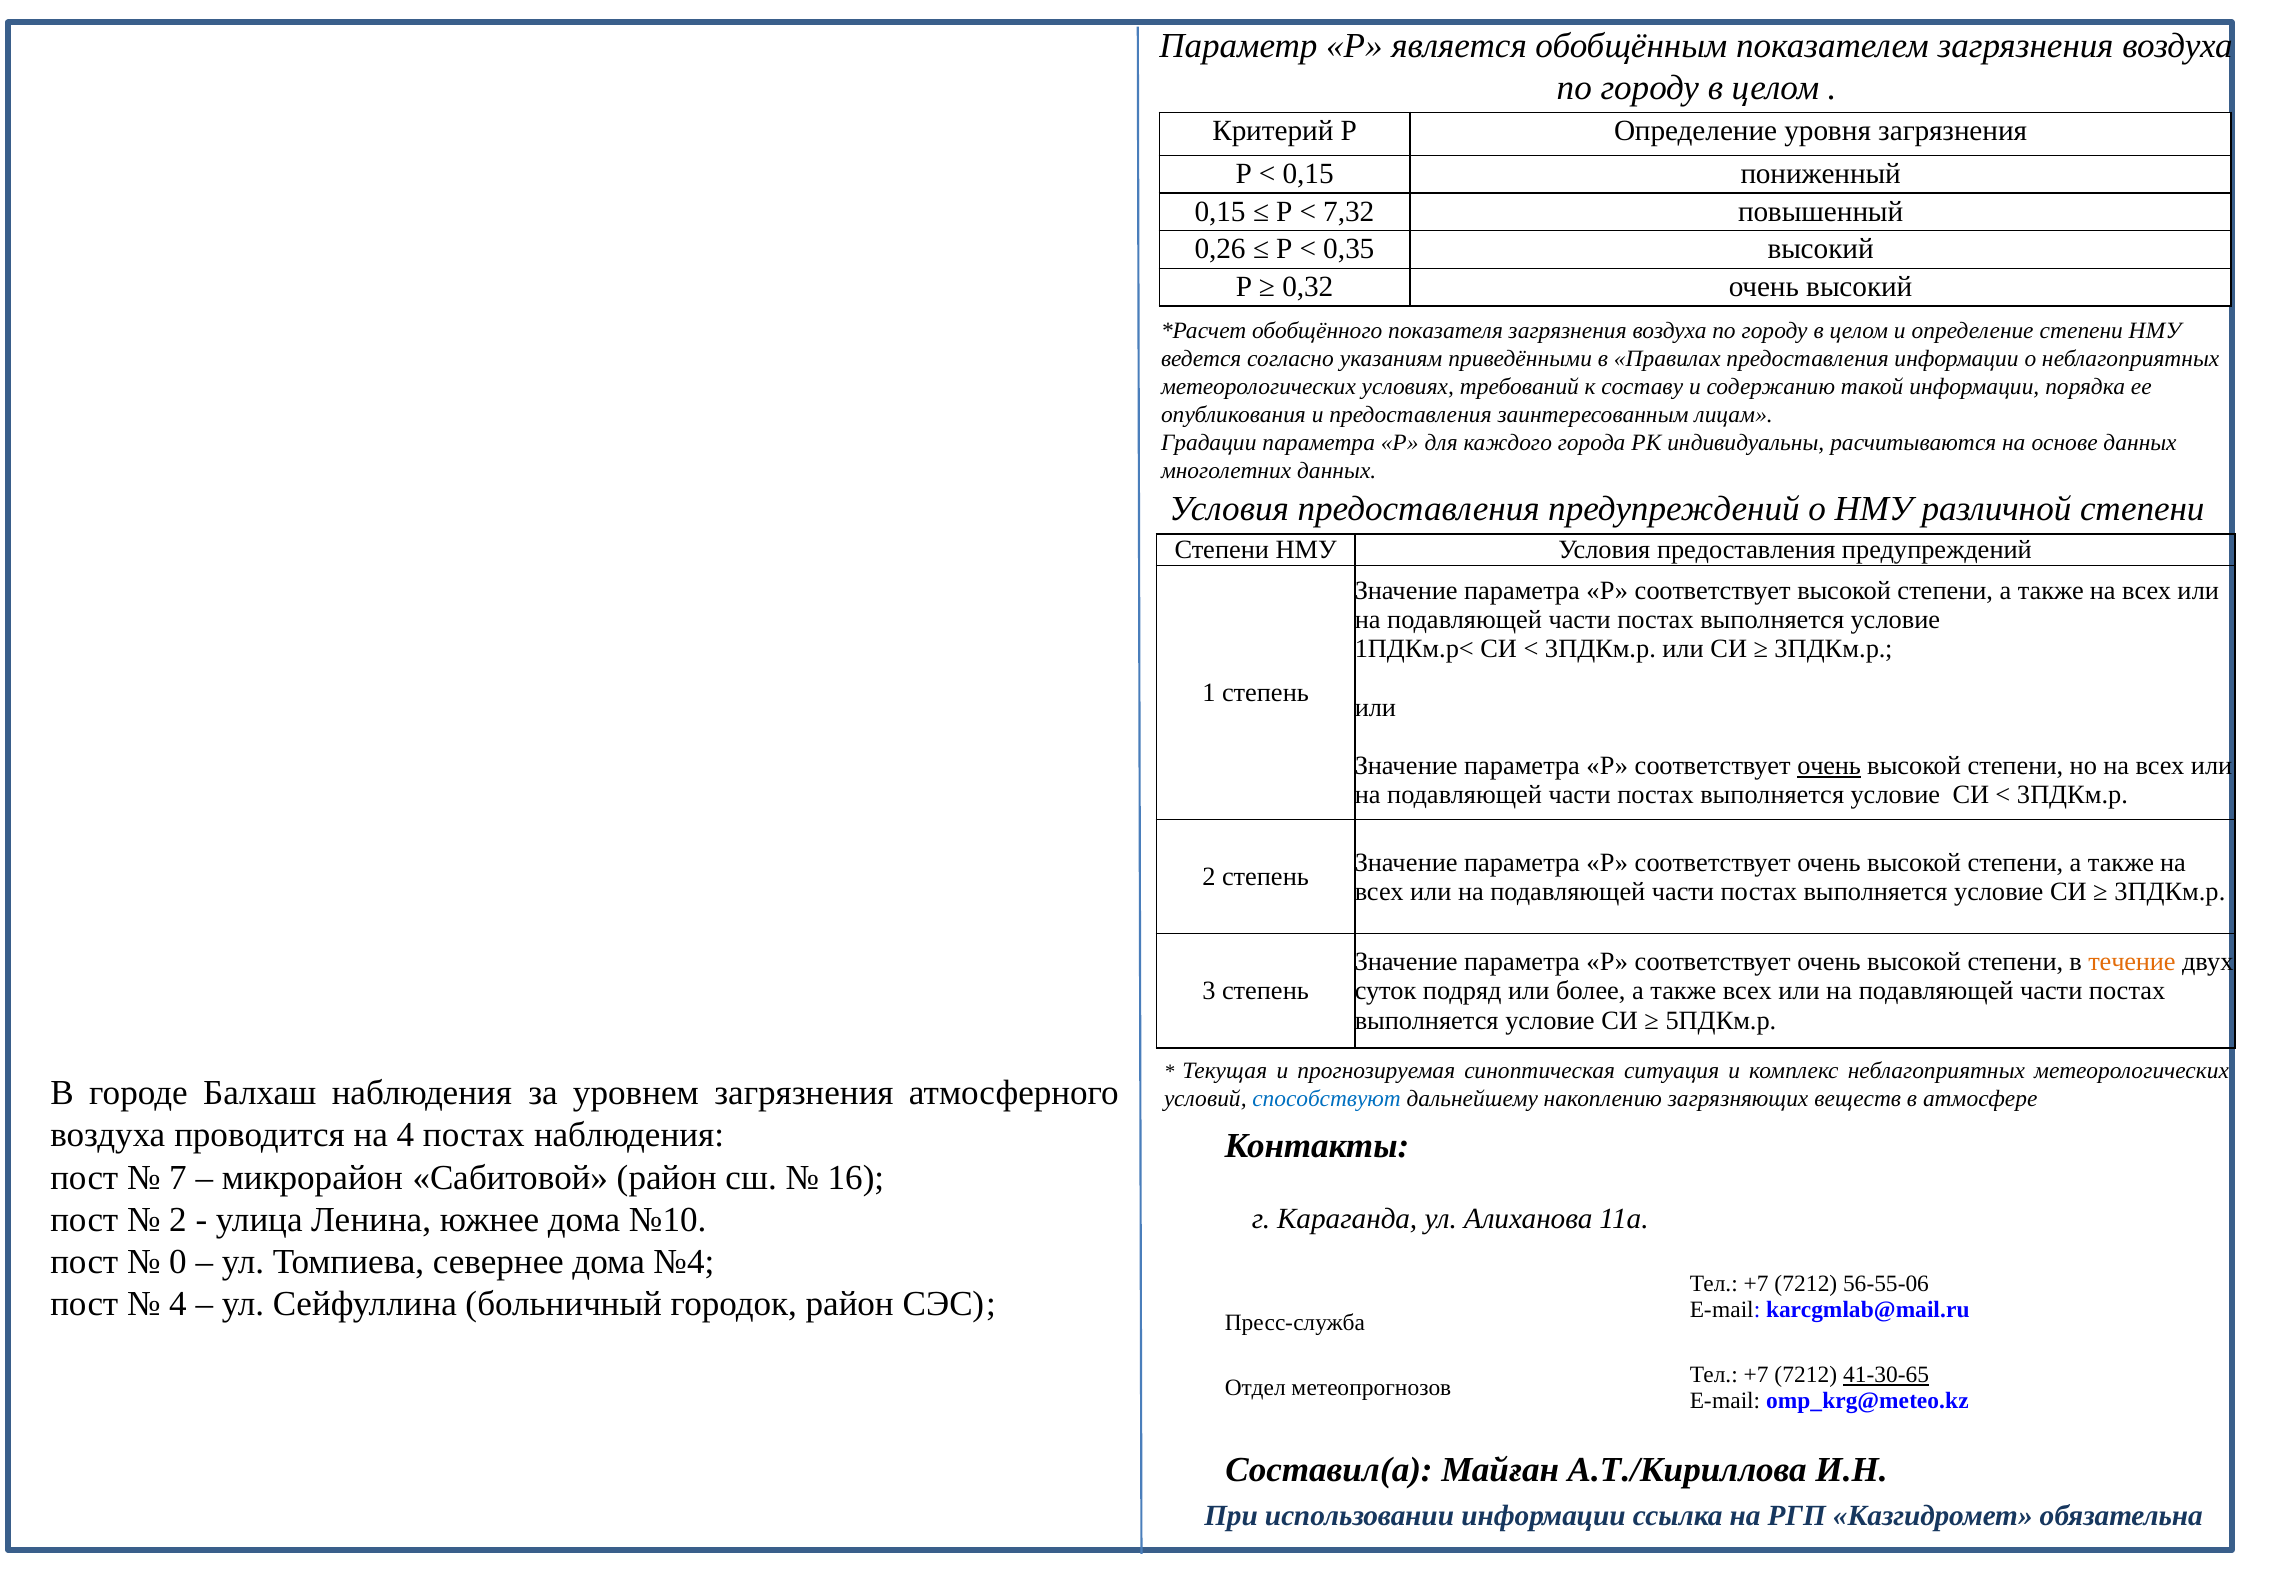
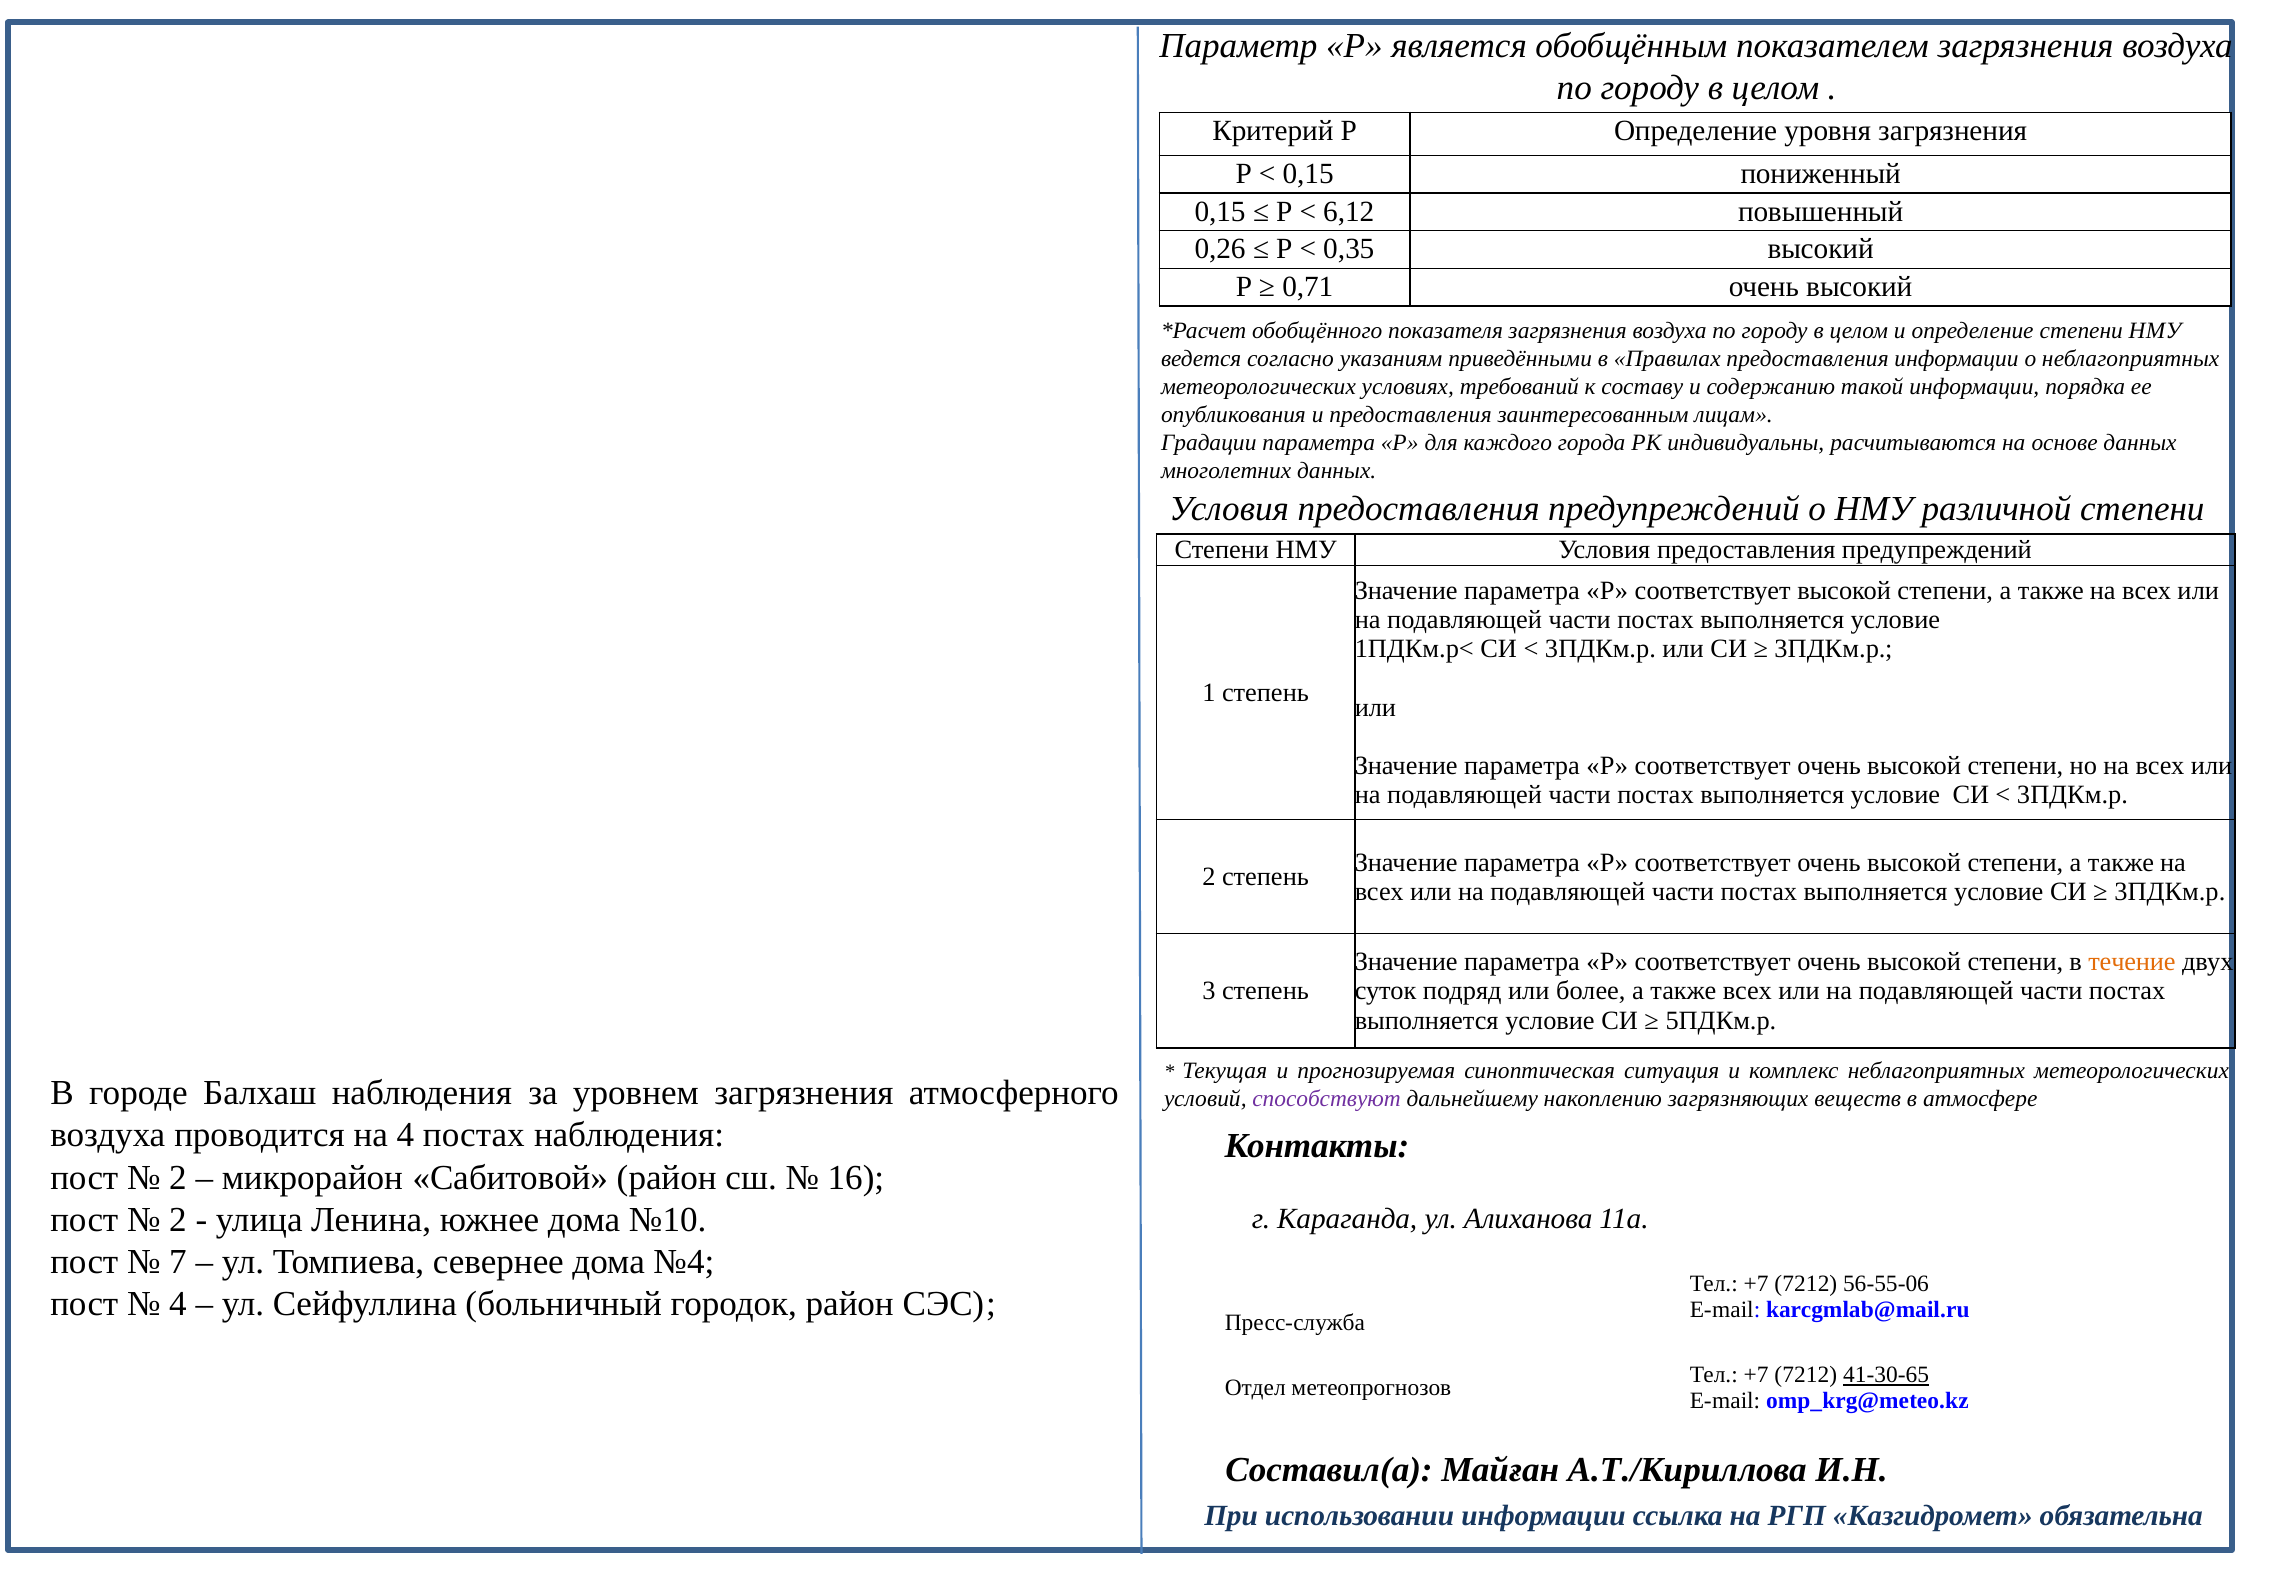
7,32: 7,32 -> 6,12
0,32: 0,32 -> 0,71
очень at (1829, 766) underline: present -> none
способствуют colour: blue -> purple
7 at (178, 1177): 7 -> 2
0: 0 -> 7
